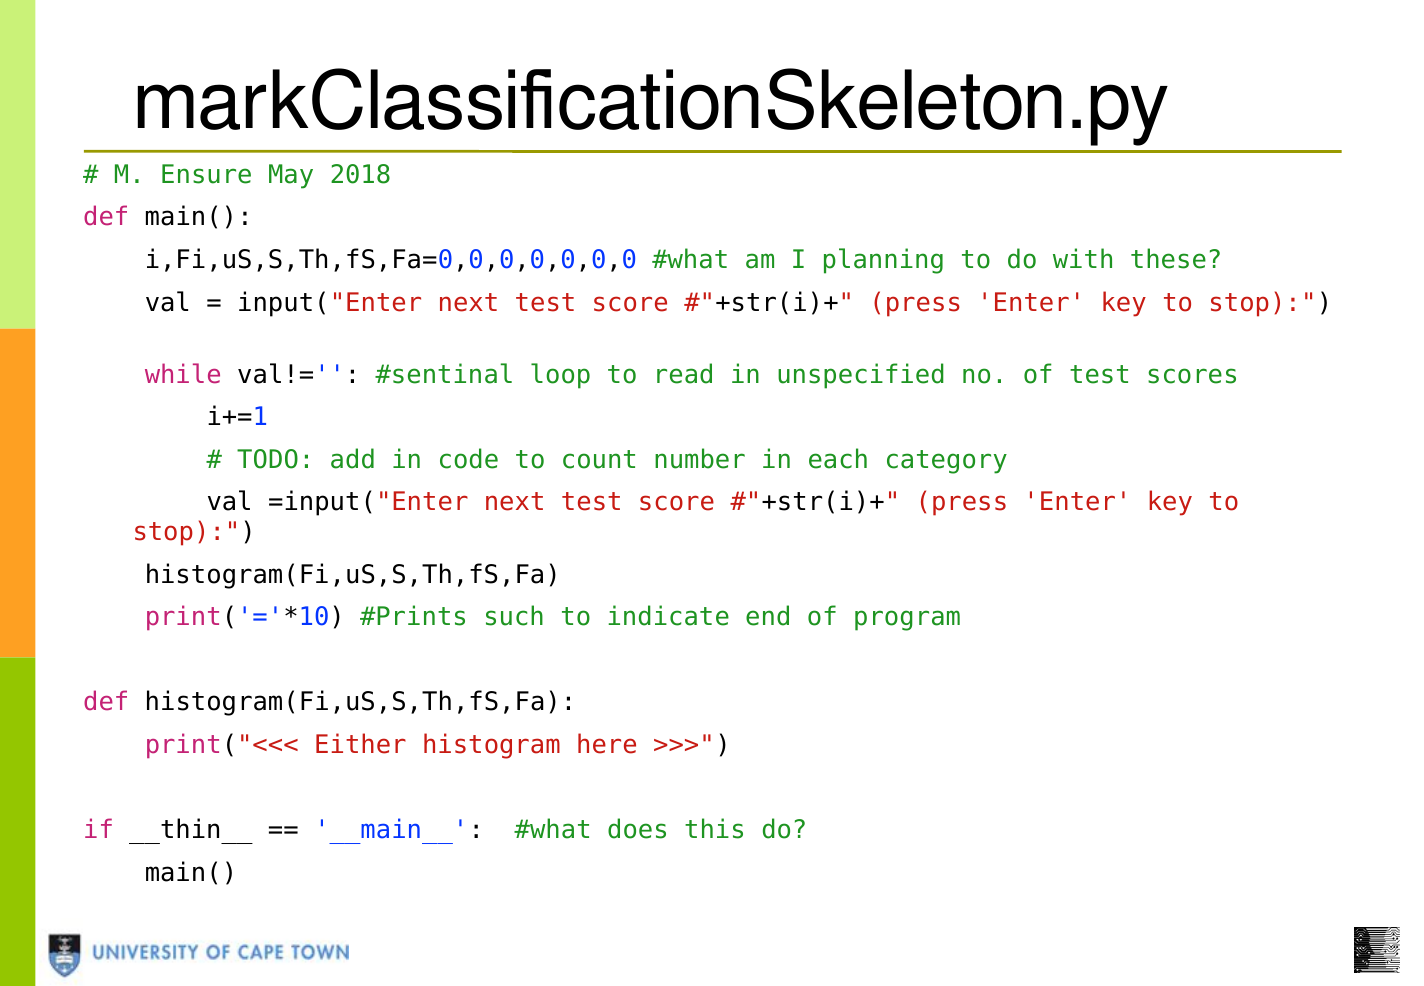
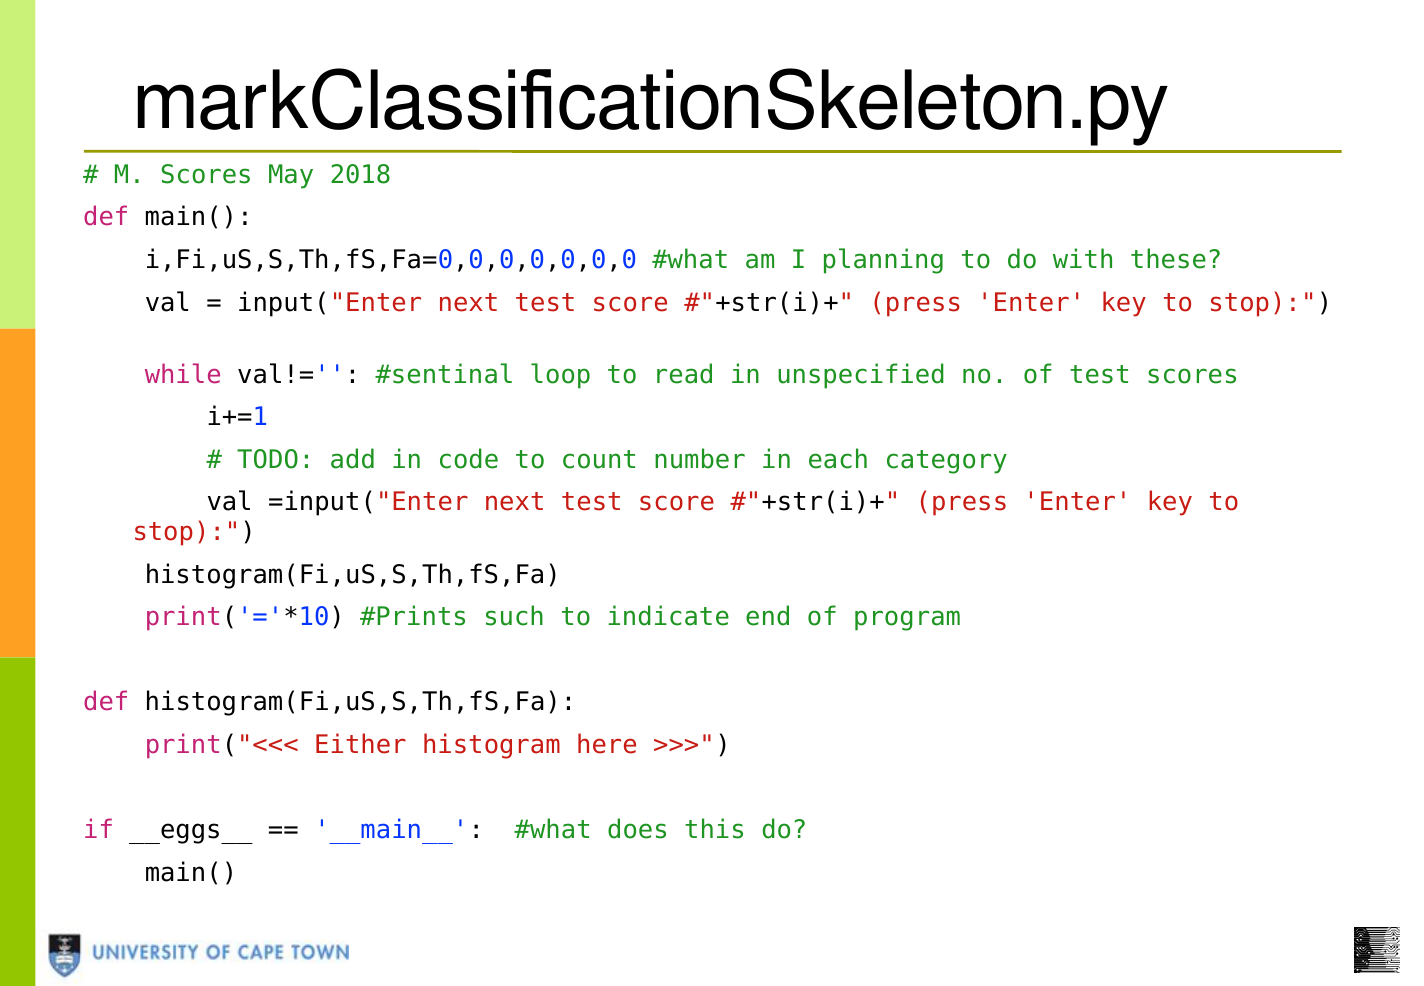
M Ensure: Ensure -> Scores
__thin__: __thin__ -> __eggs__
